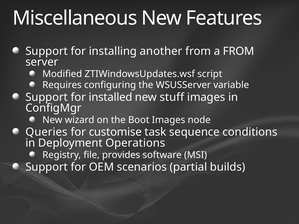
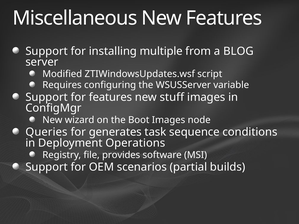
another: another -> multiple
a FROM: FROM -> BLOG
for installed: installed -> features
customise: customise -> generates
